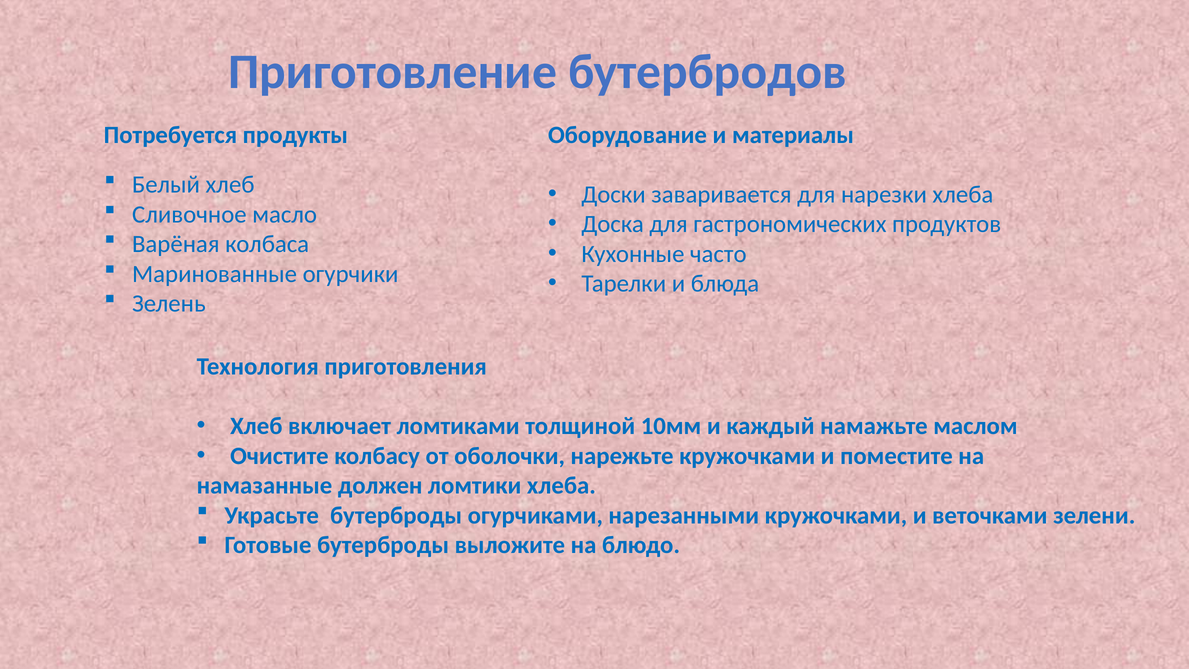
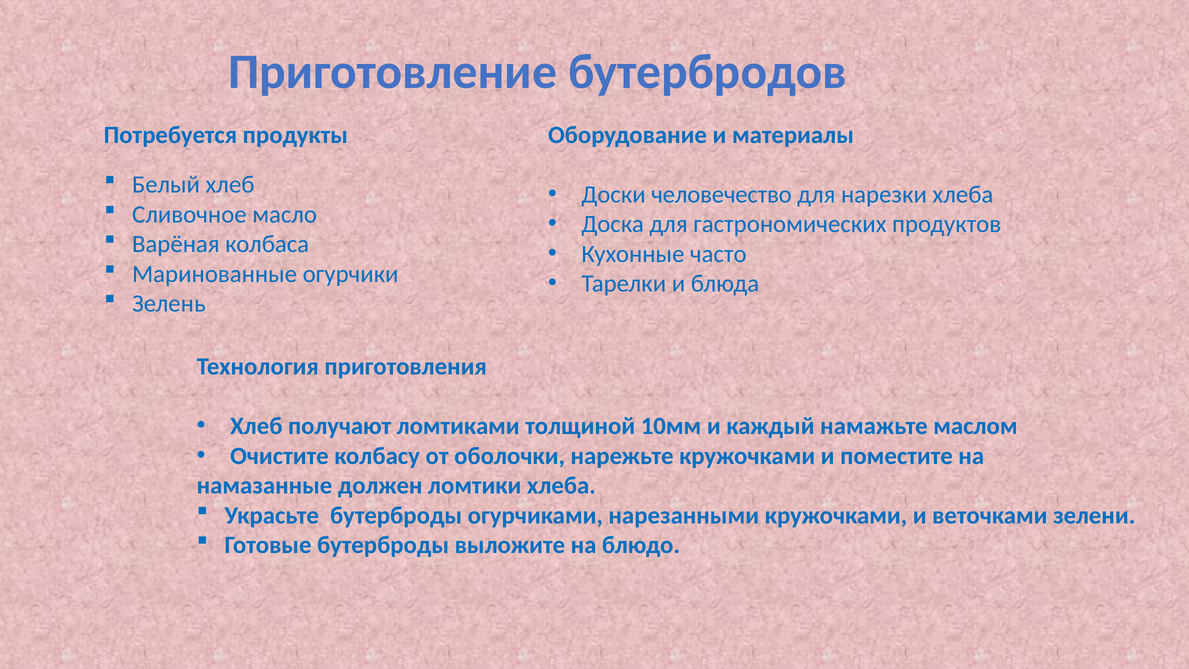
заваривается: заваривается -> человечество
включает: включает -> получают
